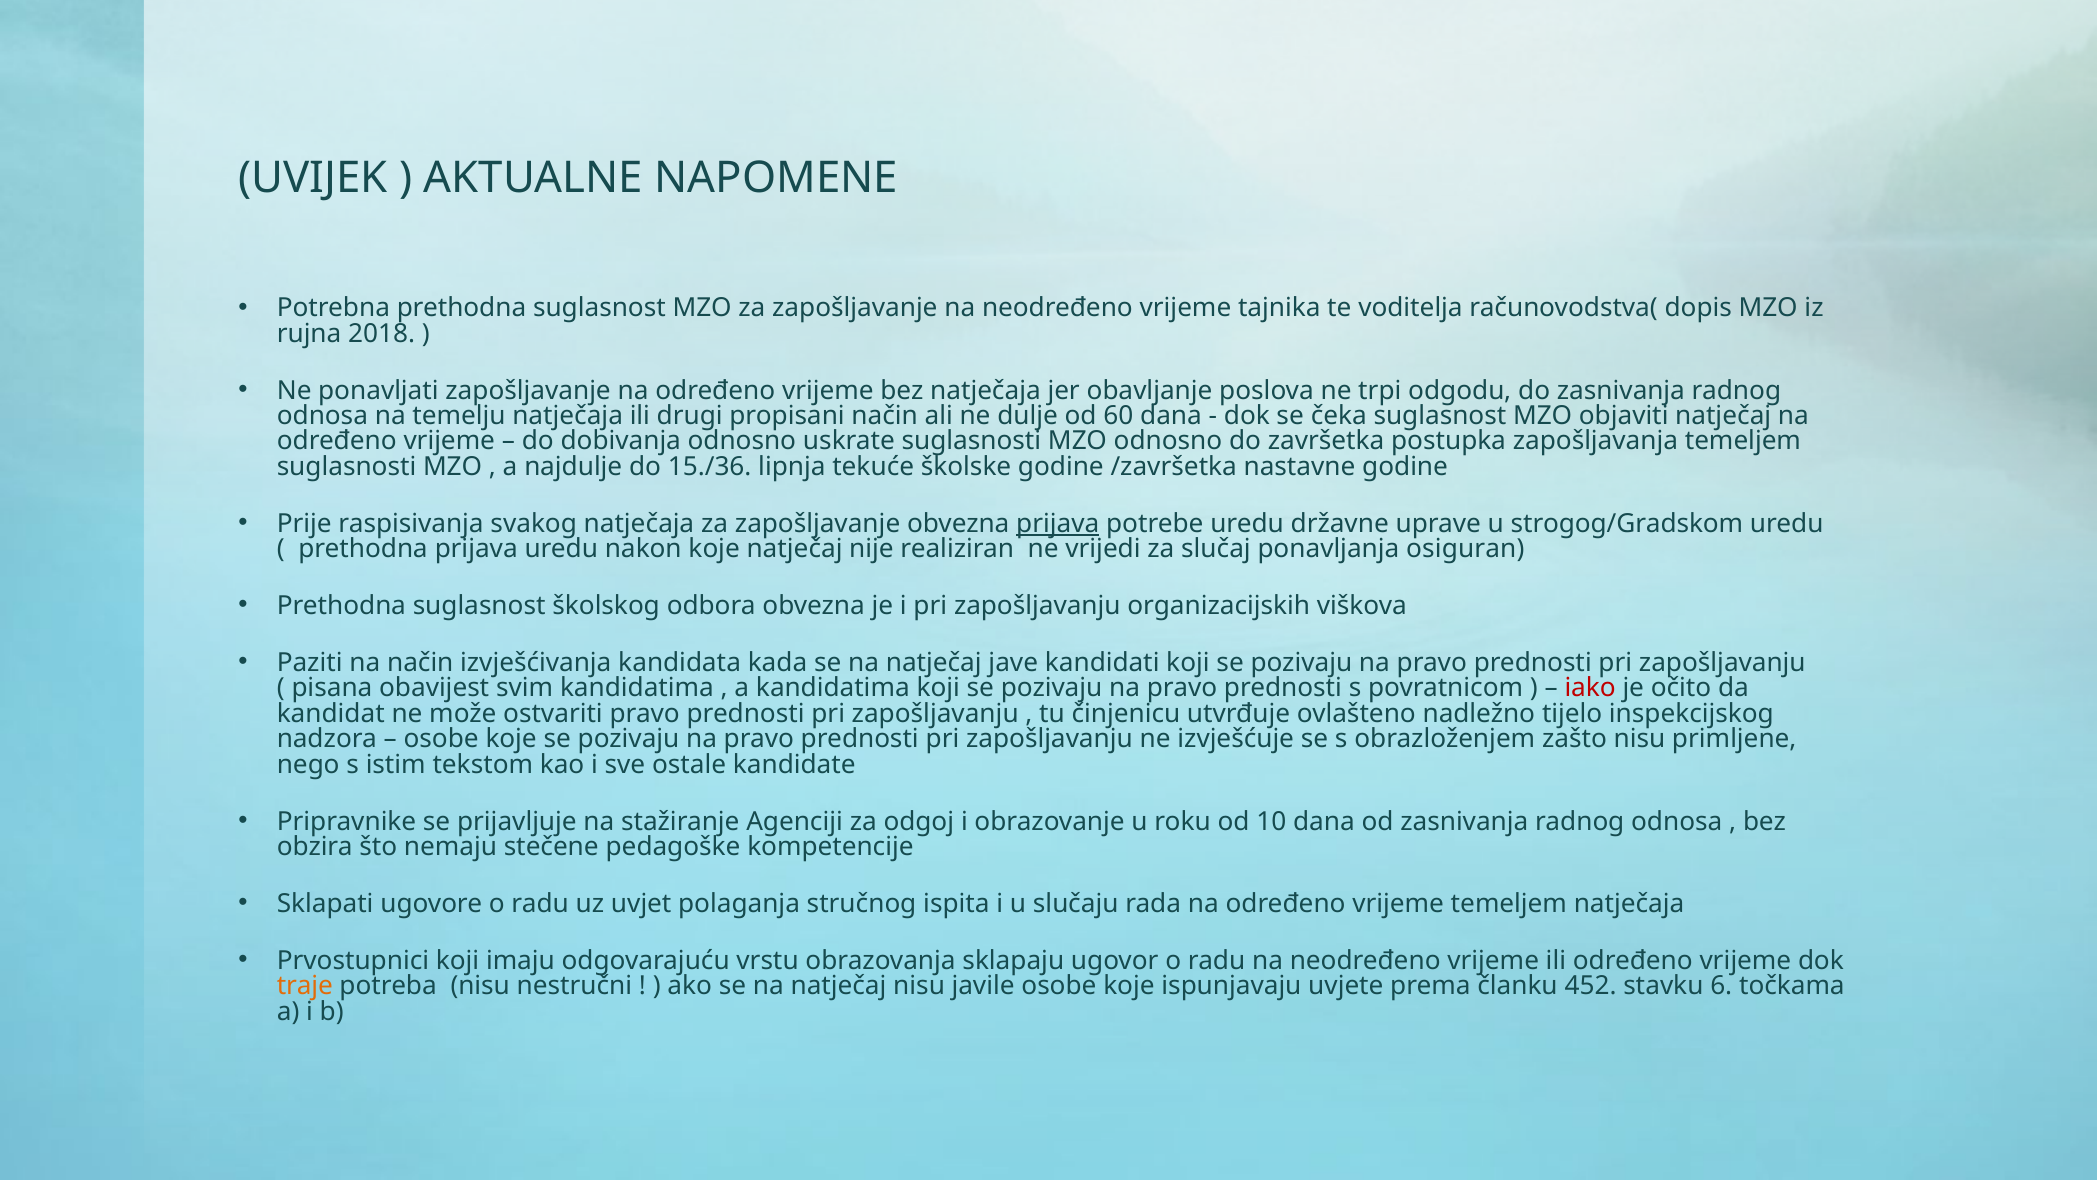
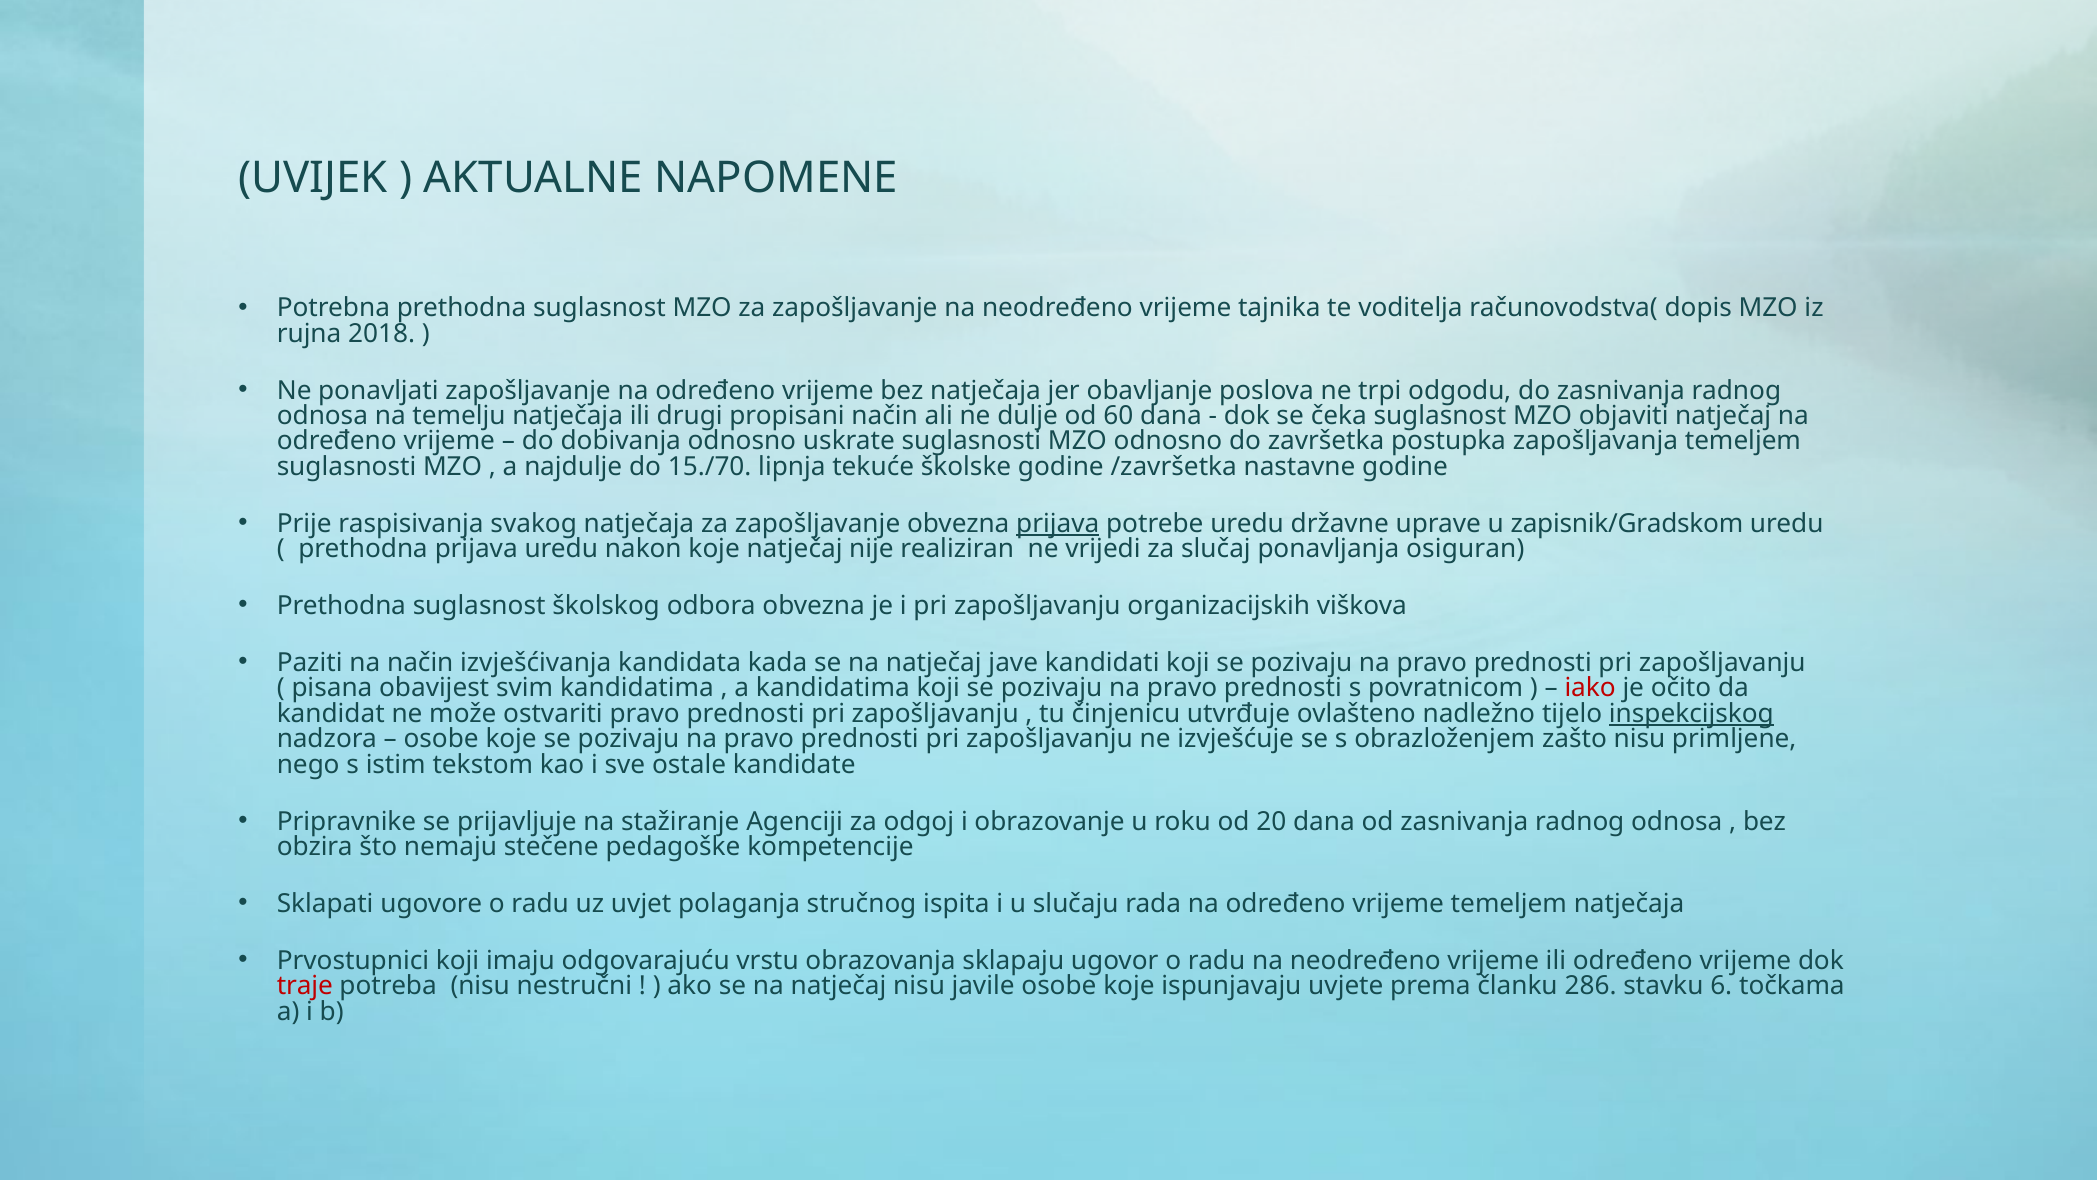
15./36: 15./36 -> 15./70
strogog/Gradskom: strogog/Gradskom -> zapisnik/Gradskom
inspekcijskog underline: none -> present
10: 10 -> 20
traje colour: orange -> red
452: 452 -> 286
